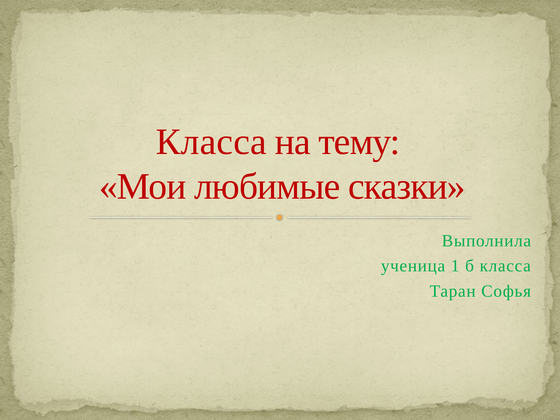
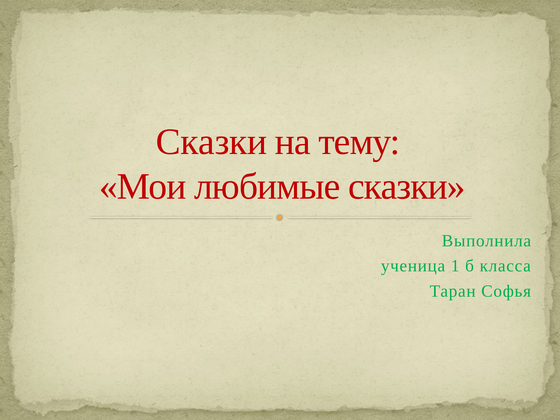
Класса at (211, 142): Класса -> Сказки
